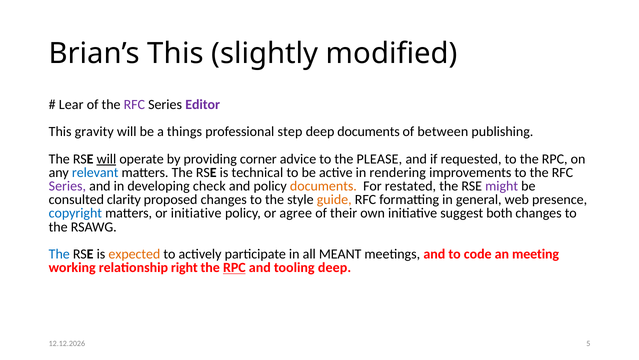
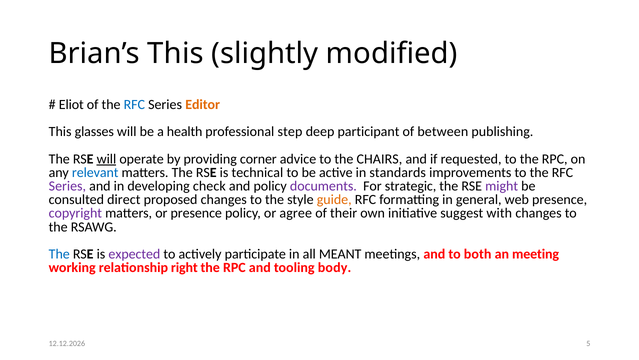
Lear: Lear -> Eliot
RFC at (134, 104) colour: purple -> blue
Editor colour: purple -> orange
gravity: gravity -> glasses
things: things -> health
deep documents: documents -> participant
PLEASE: PLEASE -> CHAIRS
rendering: rendering -> standards
documents at (323, 186) colour: orange -> purple
restated: restated -> strategic
clarity: clarity -> direct
copyright colour: blue -> purple
or initiative: initiative -> presence
both: both -> with
expected colour: orange -> purple
code: code -> both
RPC at (234, 267) underline: present -> none
tooling deep: deep -> body
